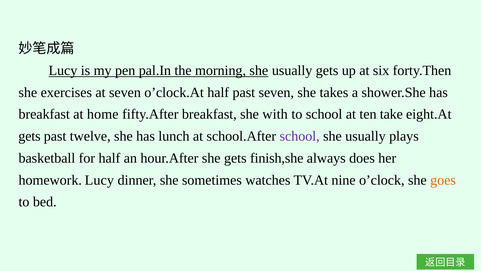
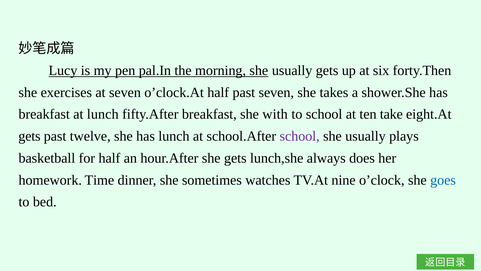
at home: home -> lunch
finish,she: finish,she -> lunch,she
homework Lucy: Lucy -> Time
goes colour: orange -> blue
